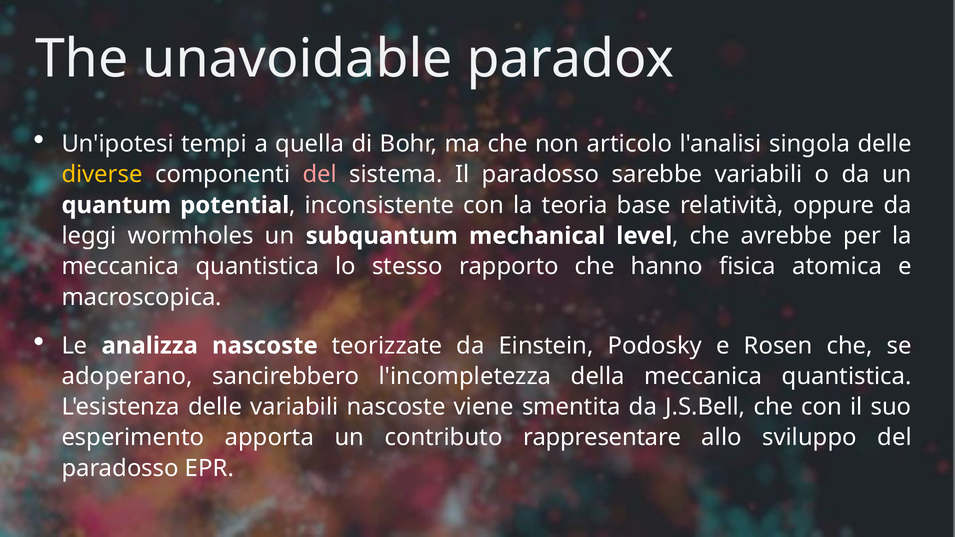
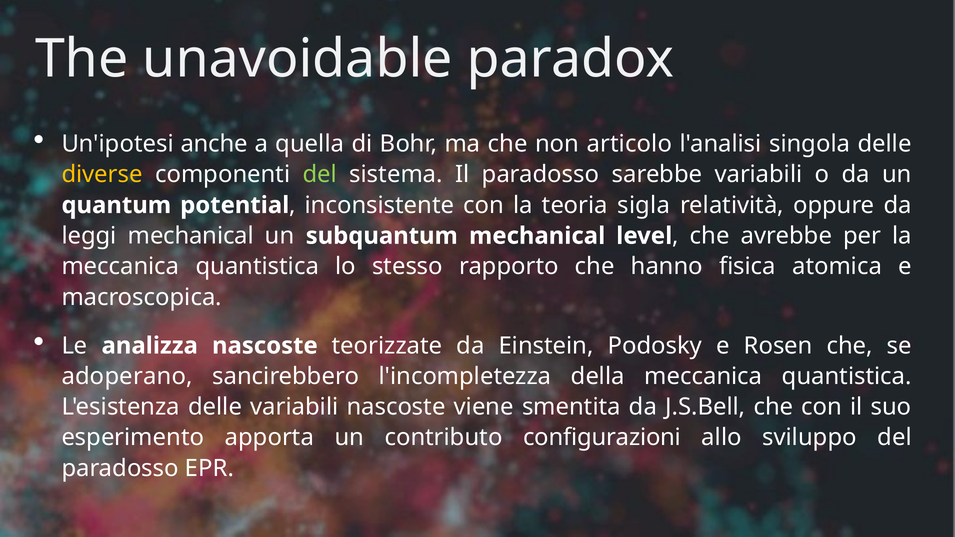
tempi: tempi -> anche
del at (320, 175) colour: pink -> light green
base: base -> sigla
leggi wormholes: wormholes -> mechanical
rappresentare: rappresentare -> configurazioni
